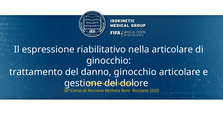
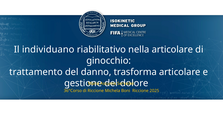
espressione: espressione -> individuano
danno ginocchio: ginocchio -> trasforma
